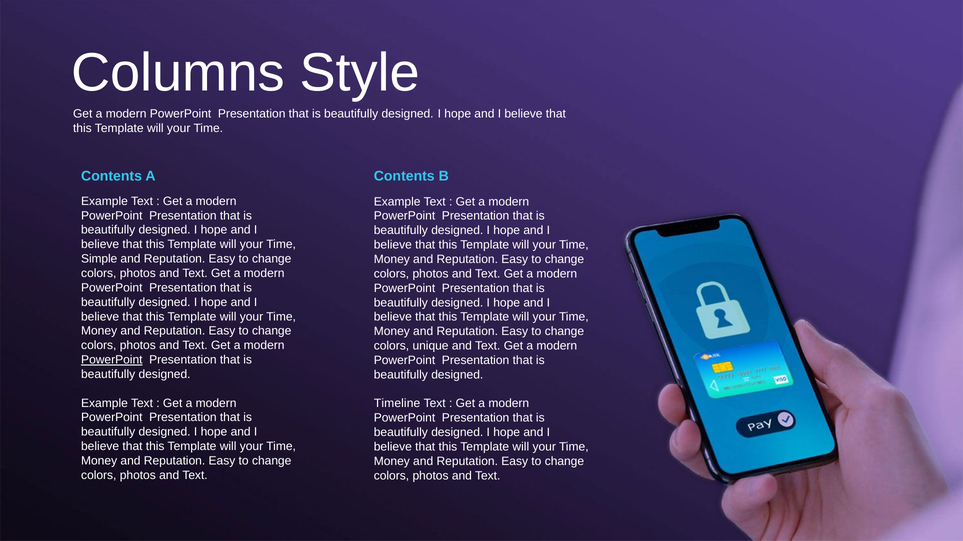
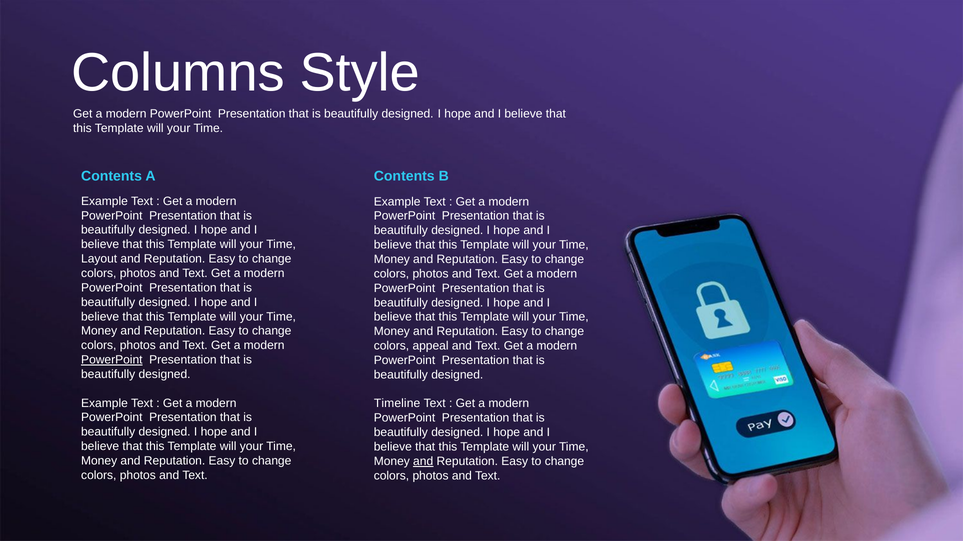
Simple: Simple -> Layout
unique: unique -> appeal
and at (423, 462) underline: none -> present
